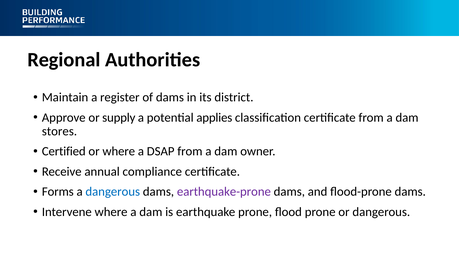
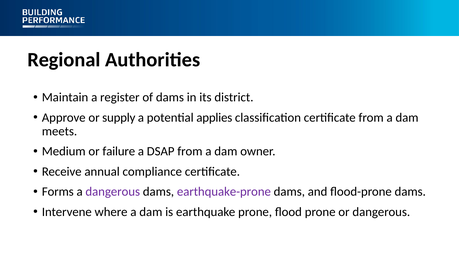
stores: stores -> meets
Certified: Certified -> Medium
or where: where -> failure
dangerous at (113, 192) colour: blue -> purple
